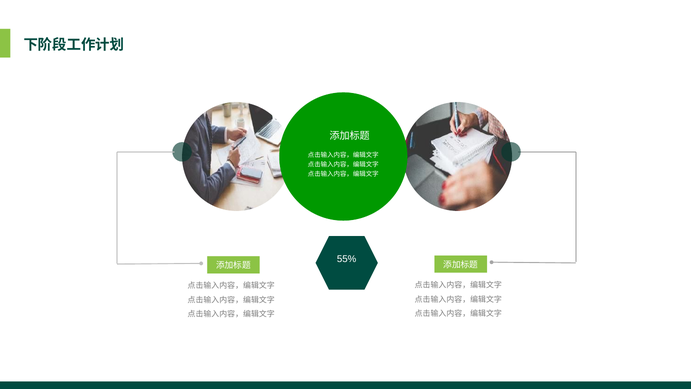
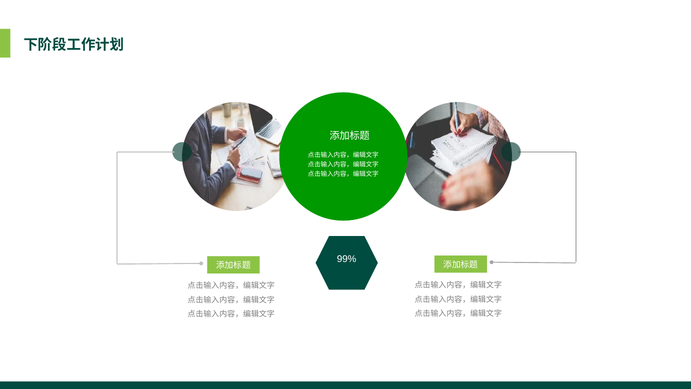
55%: 55% -> 99%
